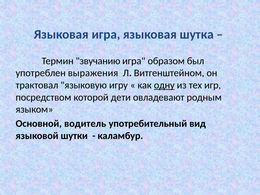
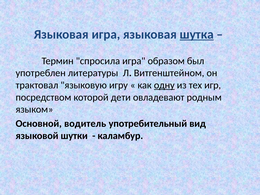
шутка underline: none -> present
звучанию: звучанию -> спросила
выражения: выражения -> литературы
